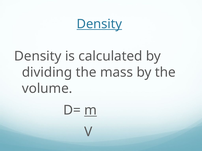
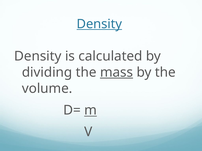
mass underline: none -> present
